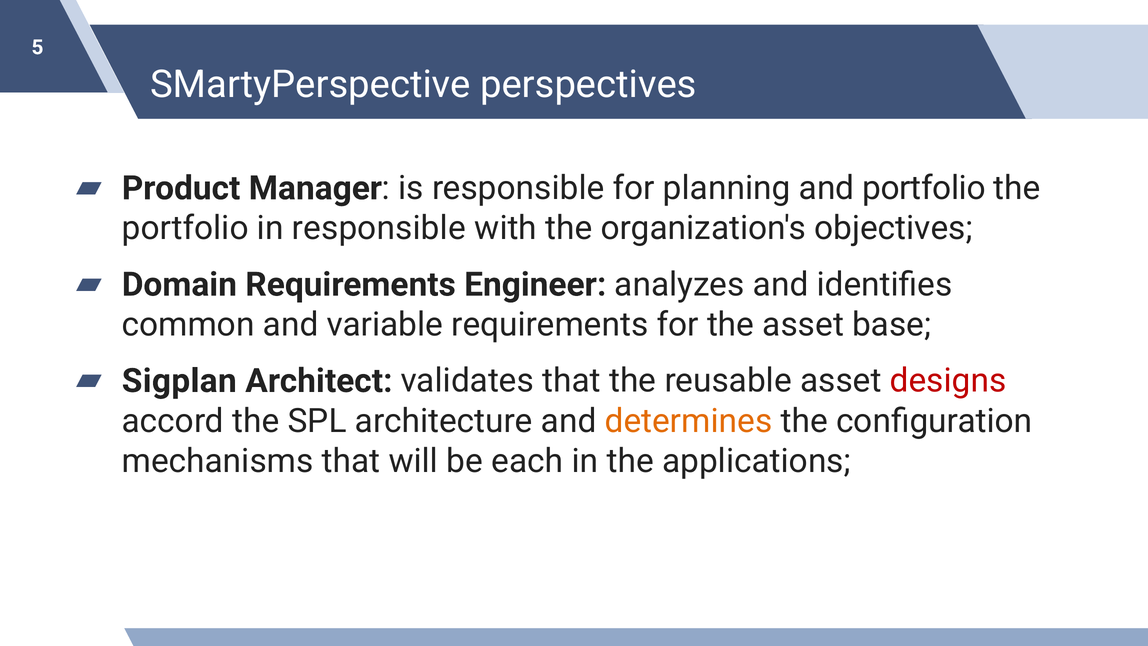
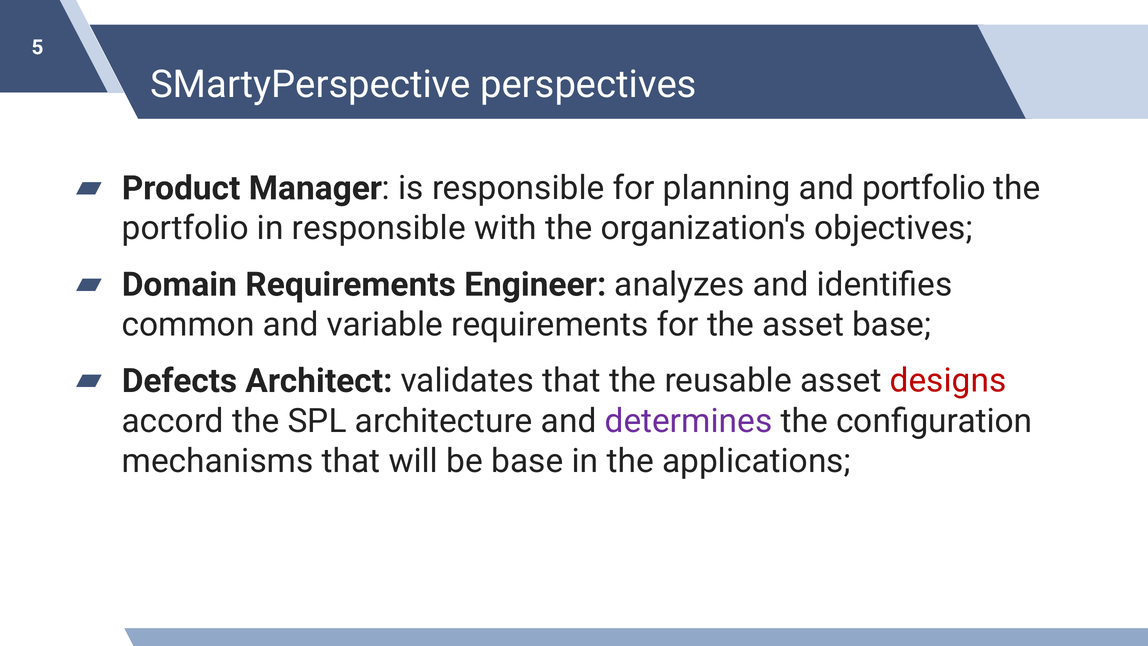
Sigplan: Sigplan -> Defects
determines colour: orange -> purple
be each: each -> base
